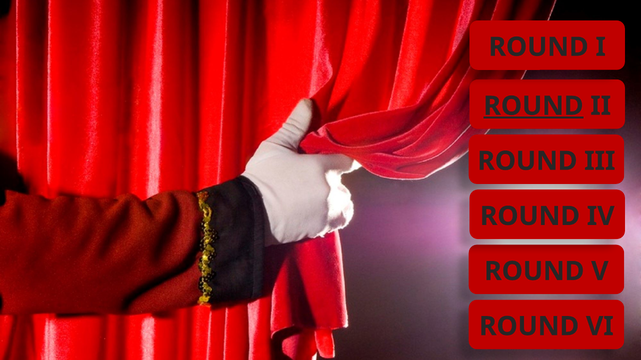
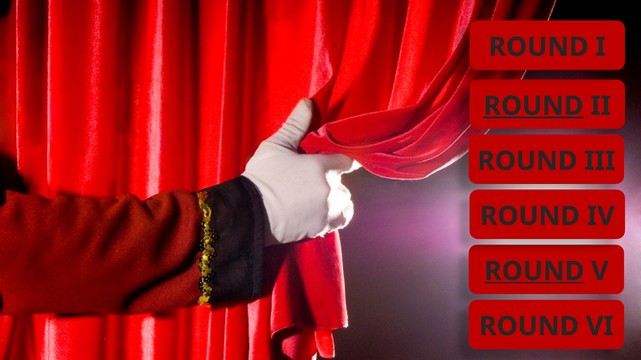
ROUND at (534, 272) underline: none -> present
